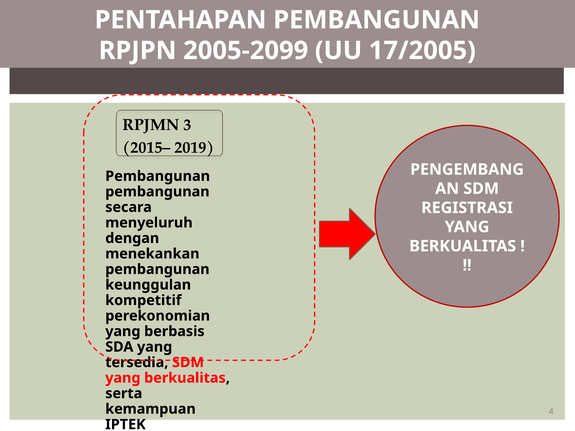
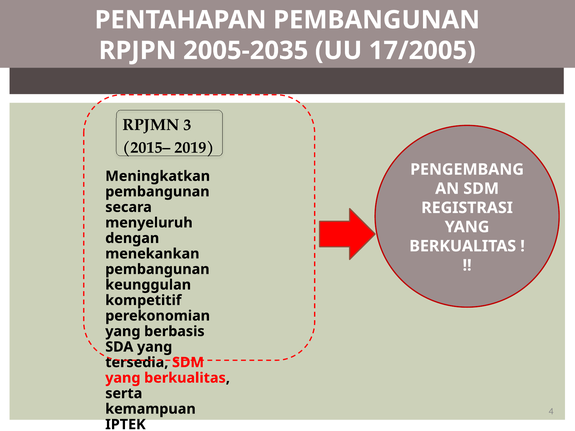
2005-2099: 2005-2099 -> 2005-2035
Pembangunan at (158, 176): Pembangunan -> Meningkatkan
